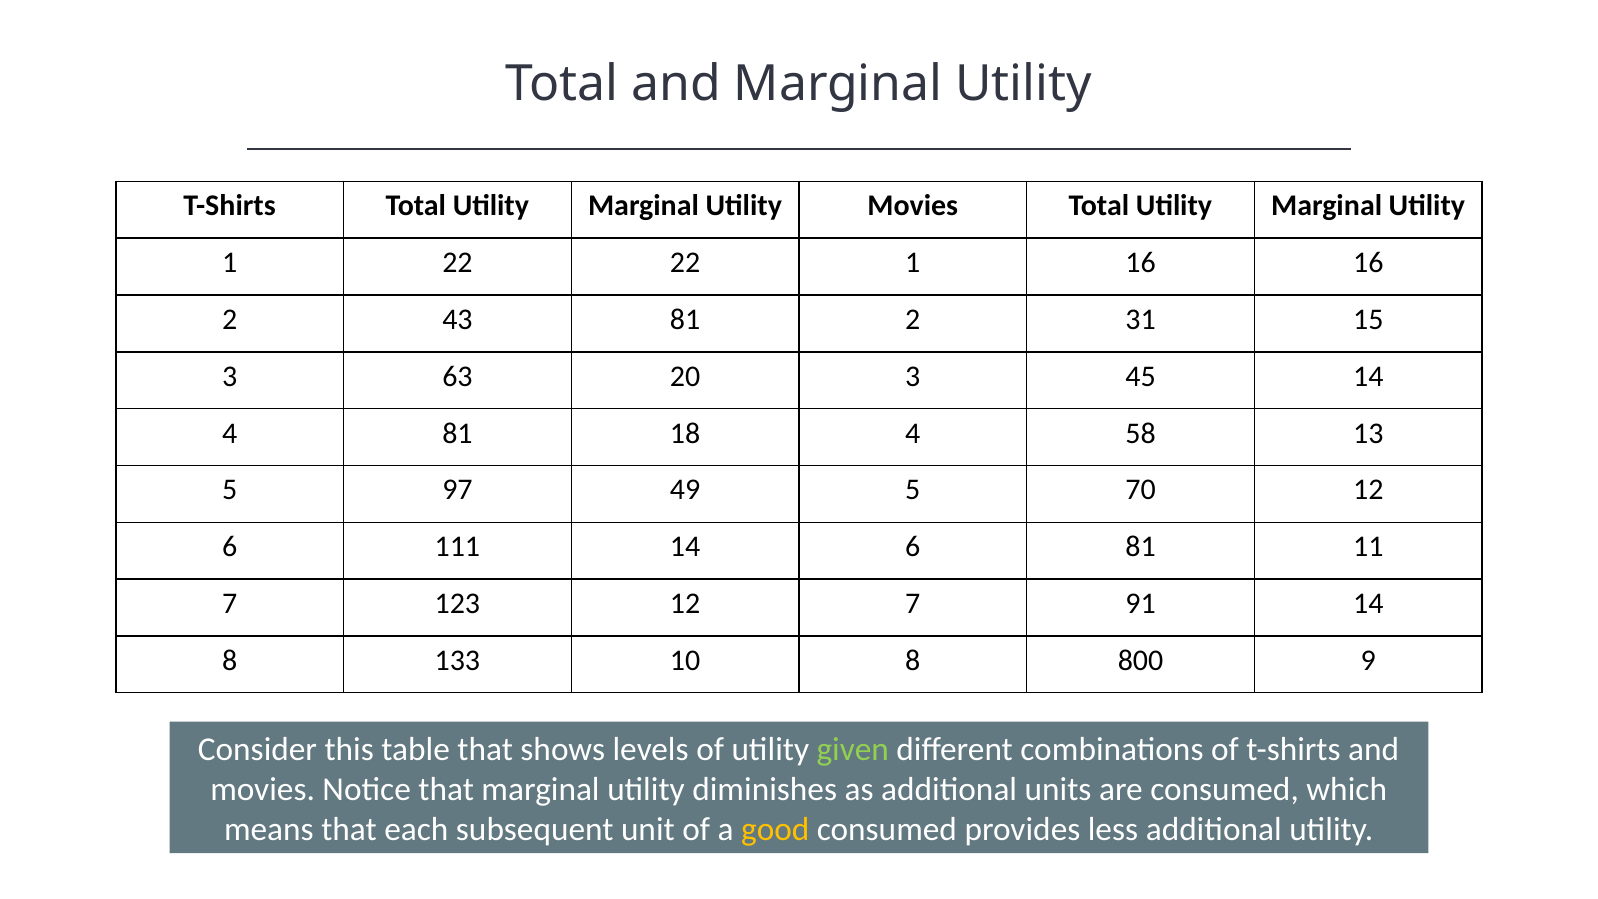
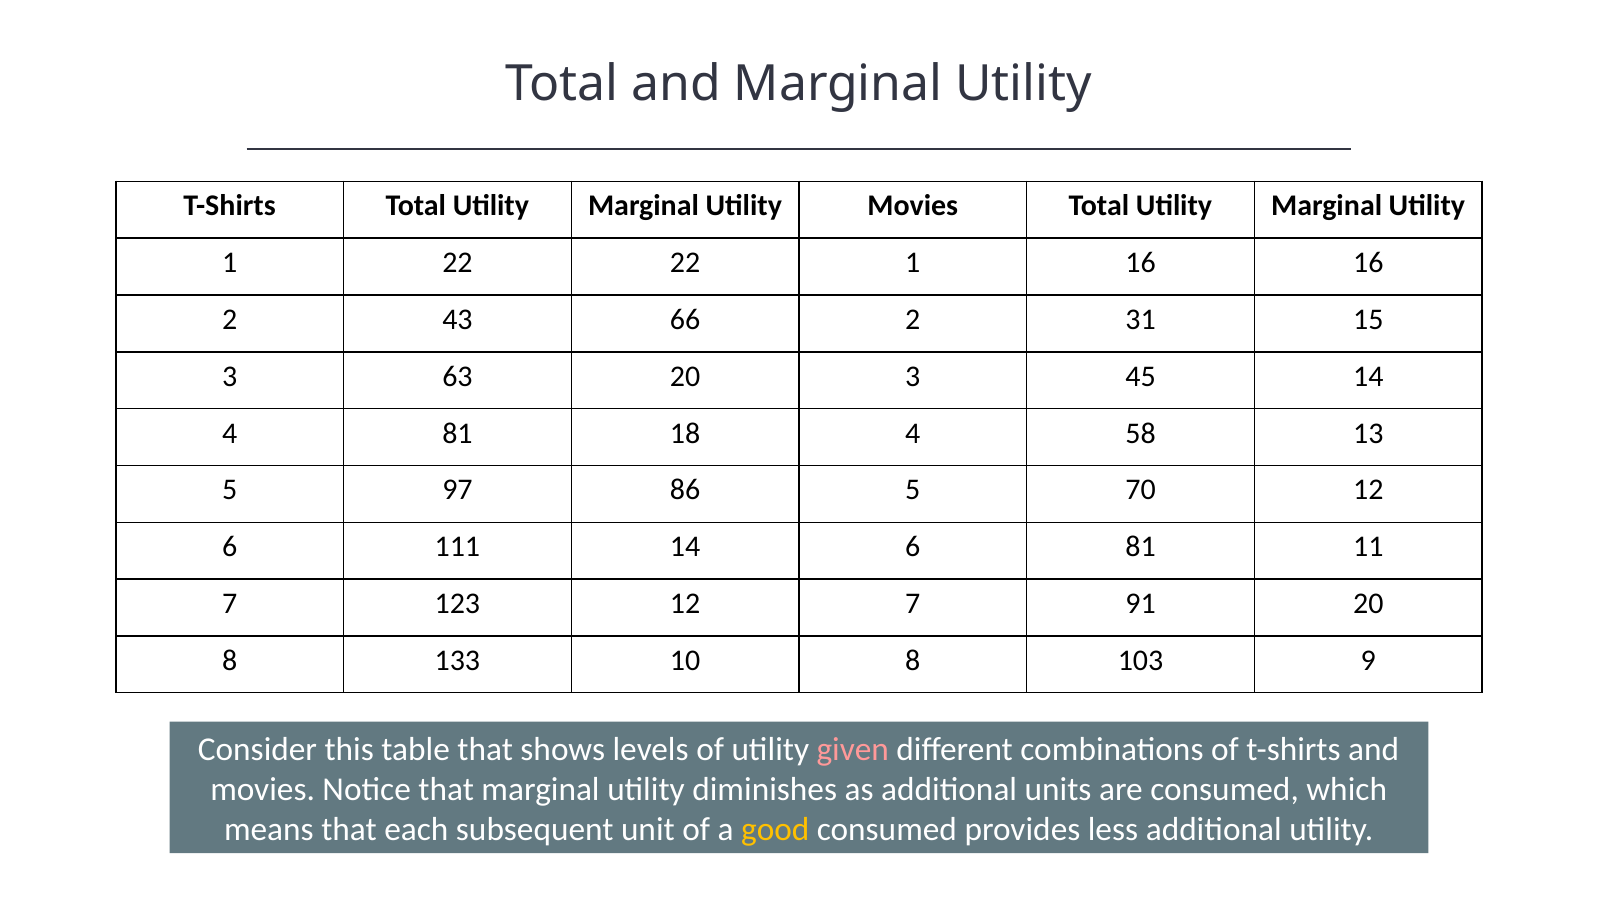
43 81: 81 -> 66
49: 49 -> 86
91 14: 14 -> 20
800: 800 -> 103
given colour: light green -> pink
